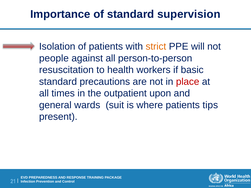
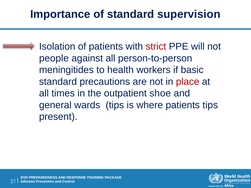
strict colour: orange -> red
resuscitation: resuscitation -> meningitides
upon: upon -> shoe
wards suit: suit -> tips
